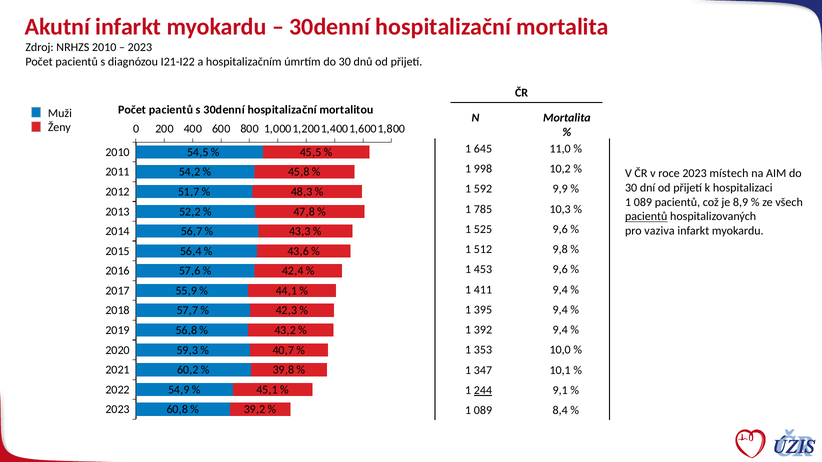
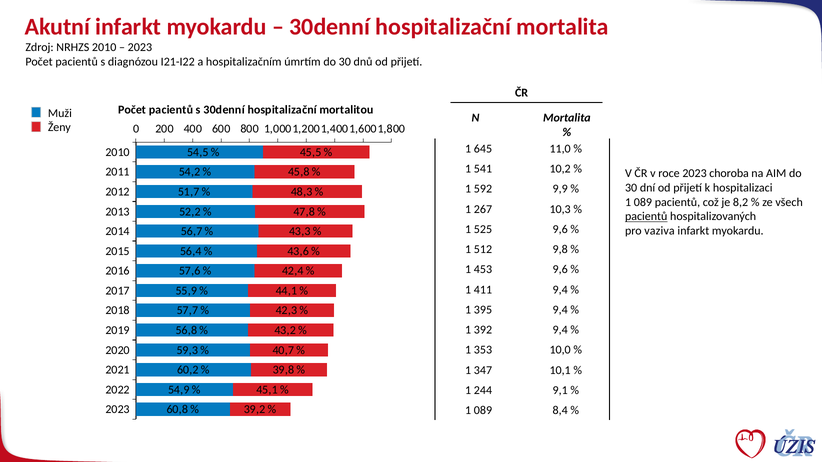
998: 998 -> 541
místech: místech -> choroba
8,9: 8,9 -> 8,2
785: 785 -> 267
244 underline: present -> none
